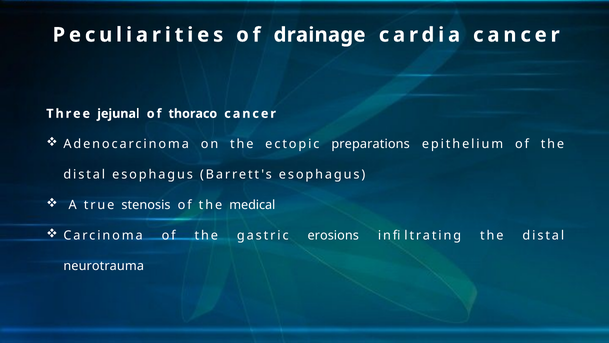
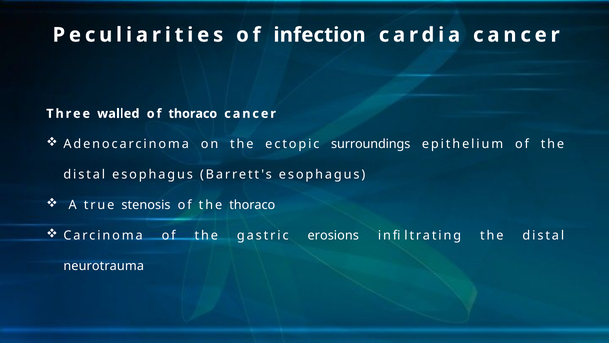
drainage: drainage -> infection
jejunal: jejunal -> walled
preparations: preparations -> surroundings
the medical: medical -> thoraco
